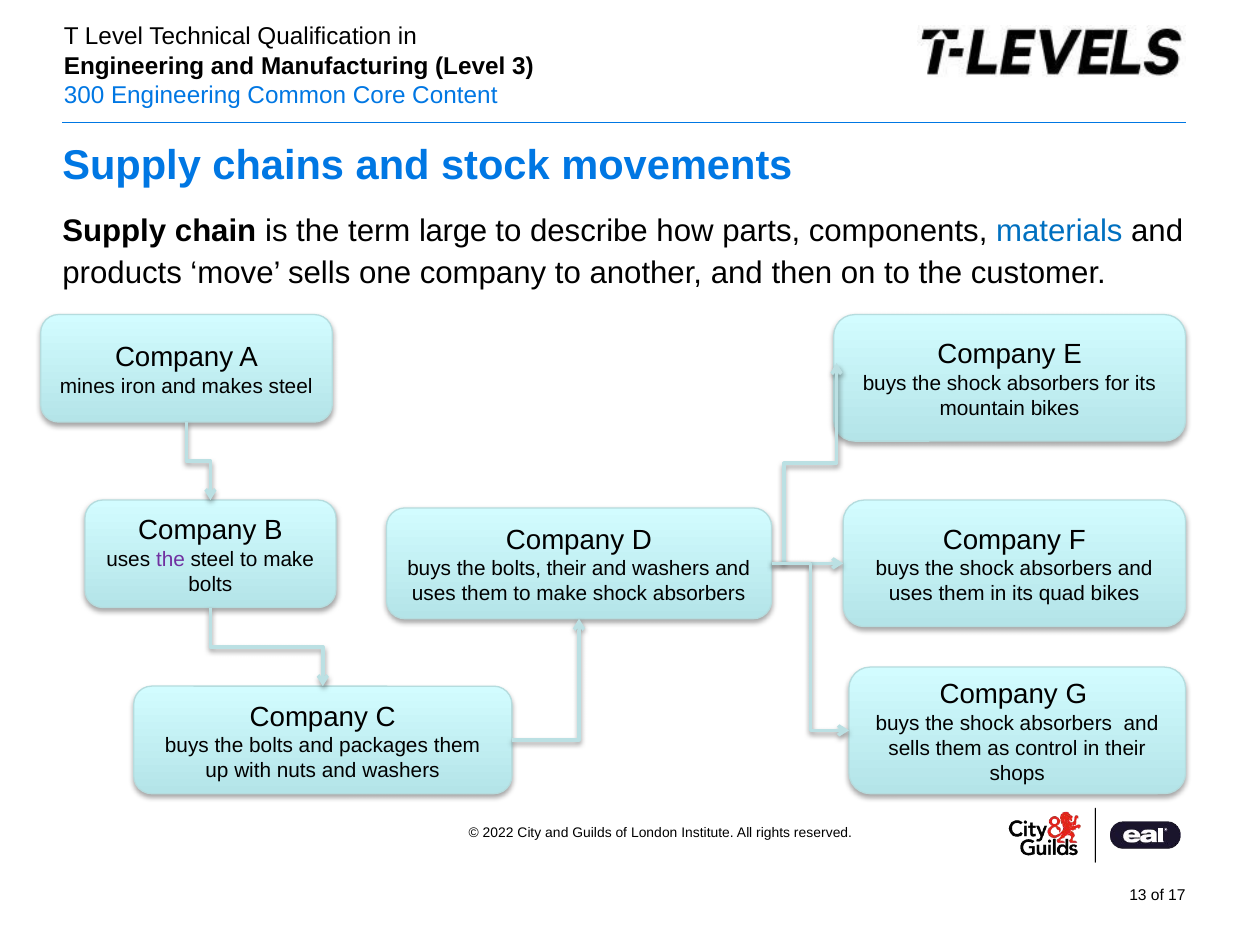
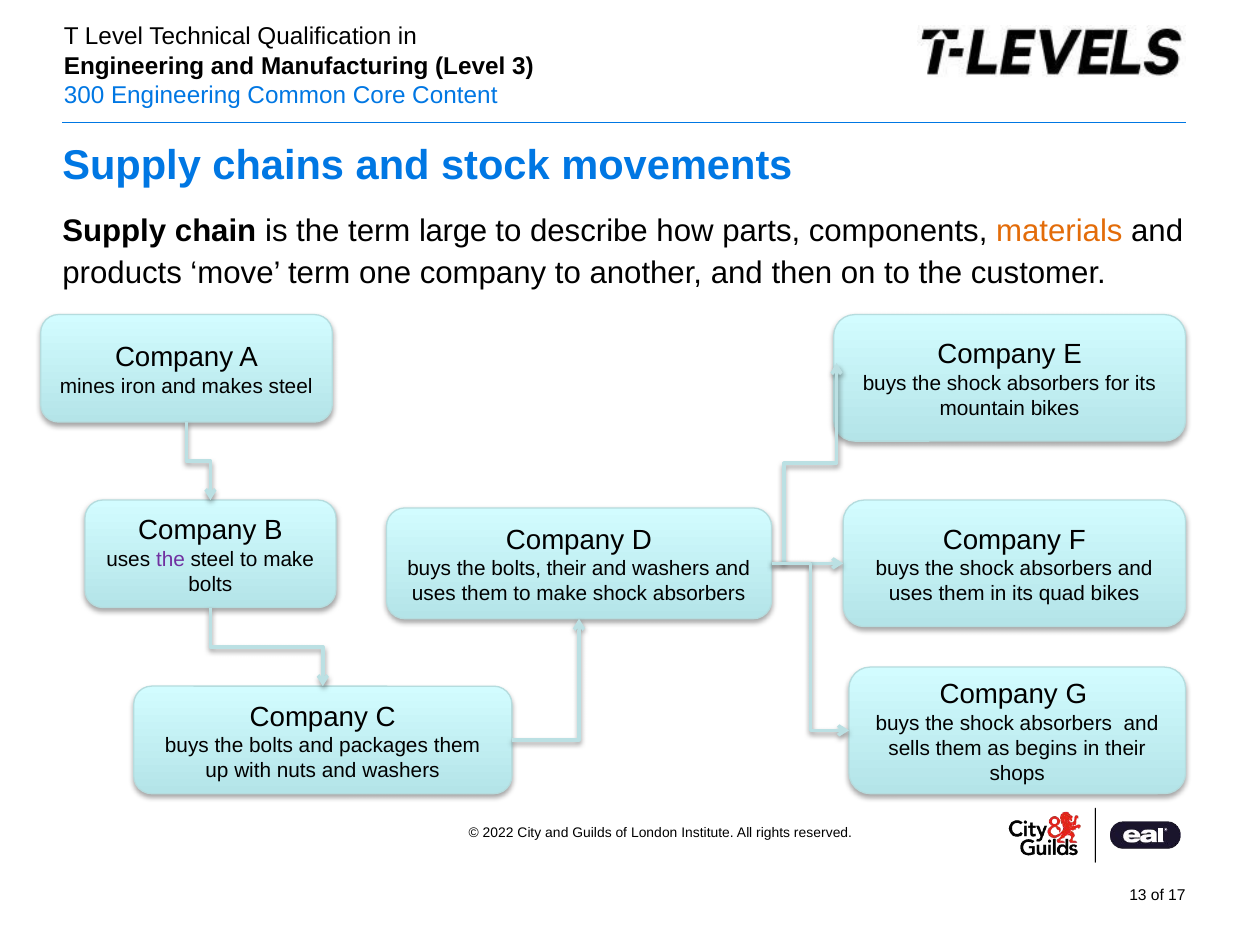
materials colour: blue -> orange
move sells: sells -> term
control: control -> begins
